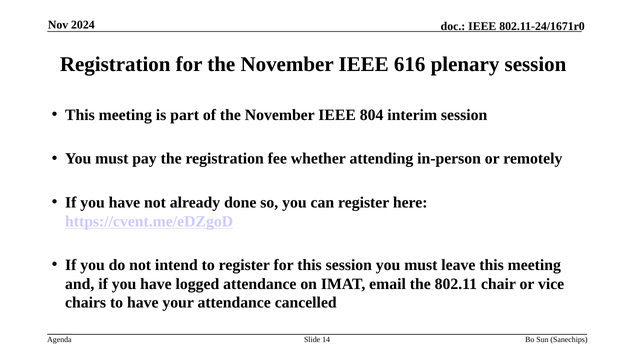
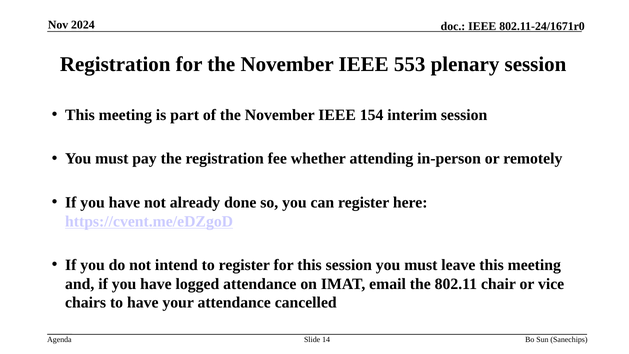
616: 616 -> 553
804: 804 -> 154
